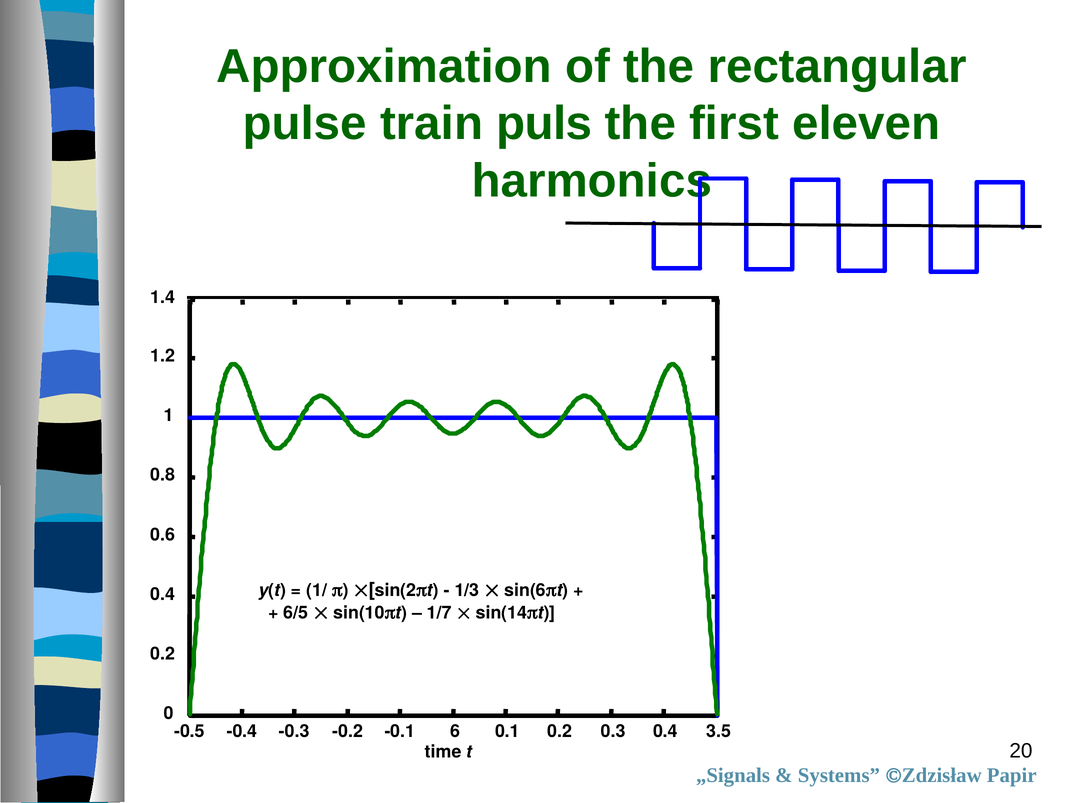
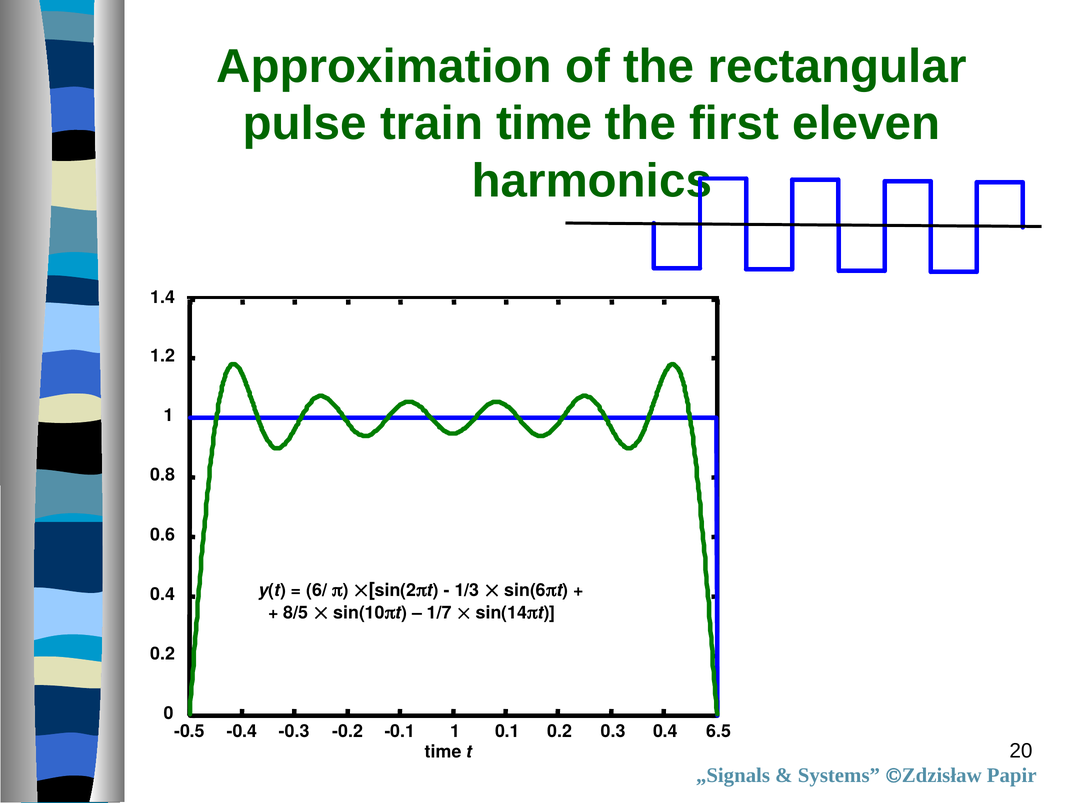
train puls: puls -> time
1/: 1/ -> 6/
6/5: 6/5 -> 8/5
-0.1 6: 6 -> 1
3.5: 3.5 -> 6.5
